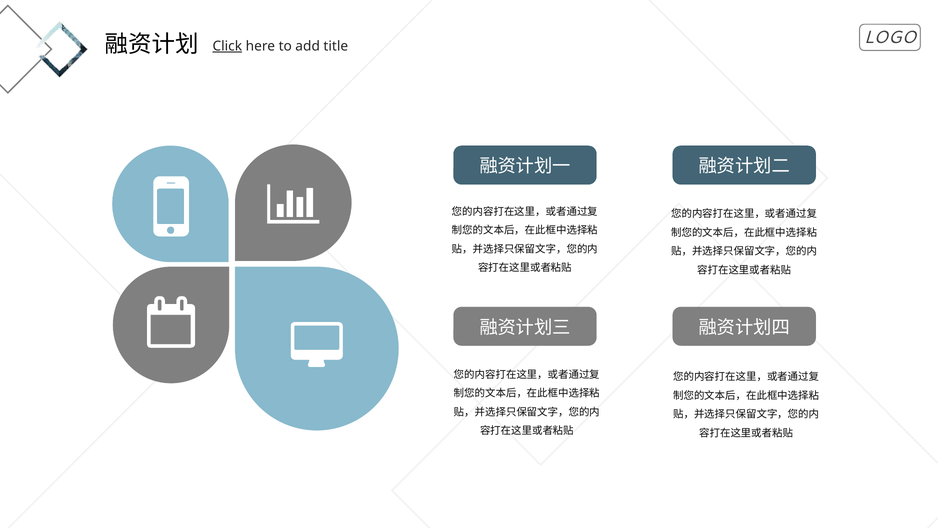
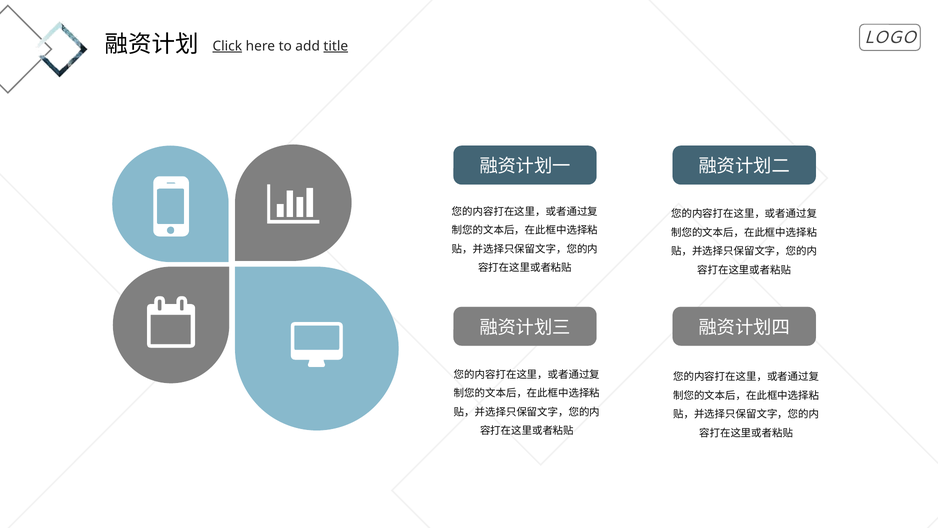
title underline: none -> present
